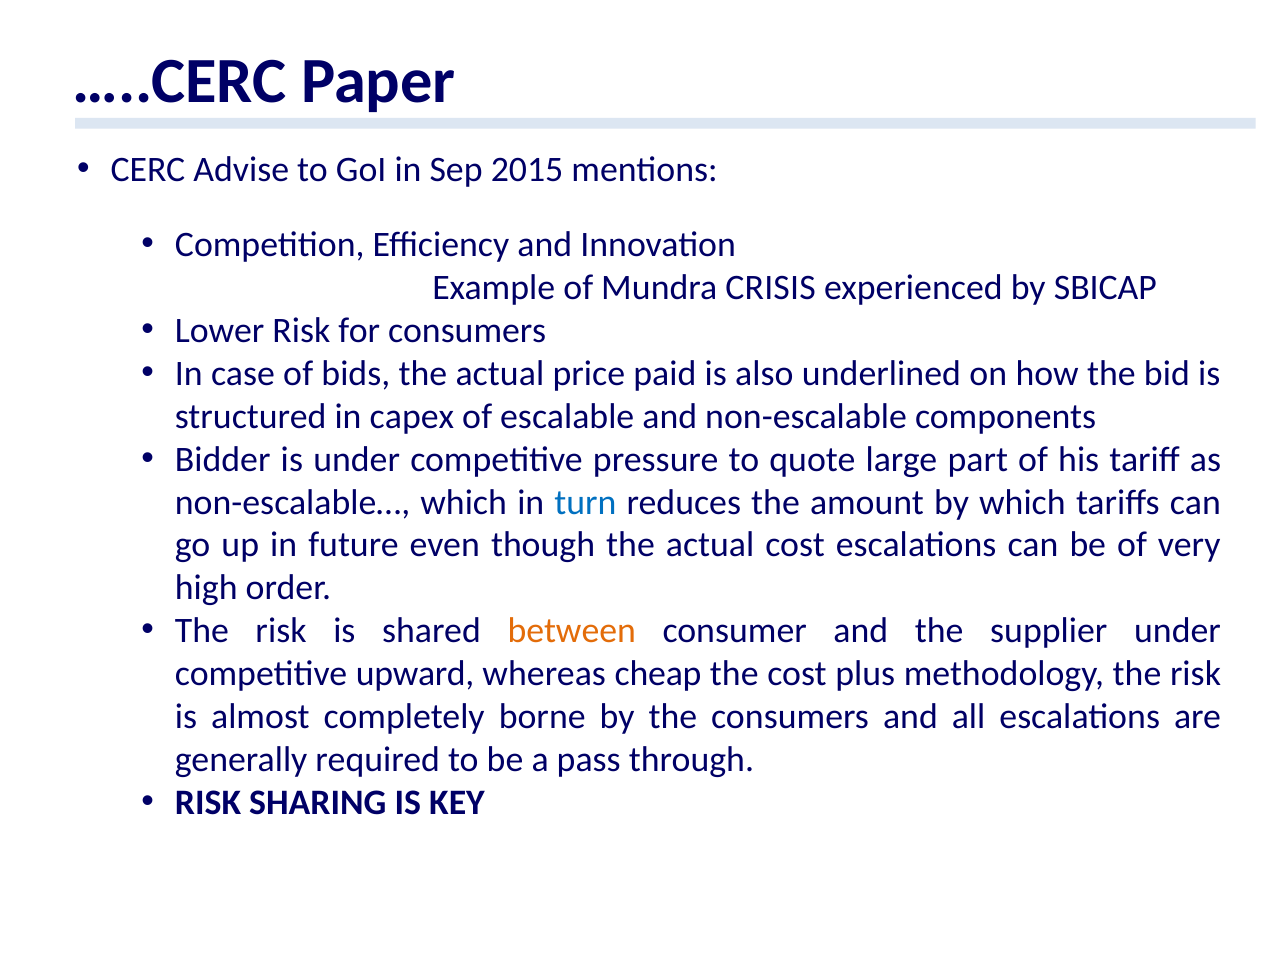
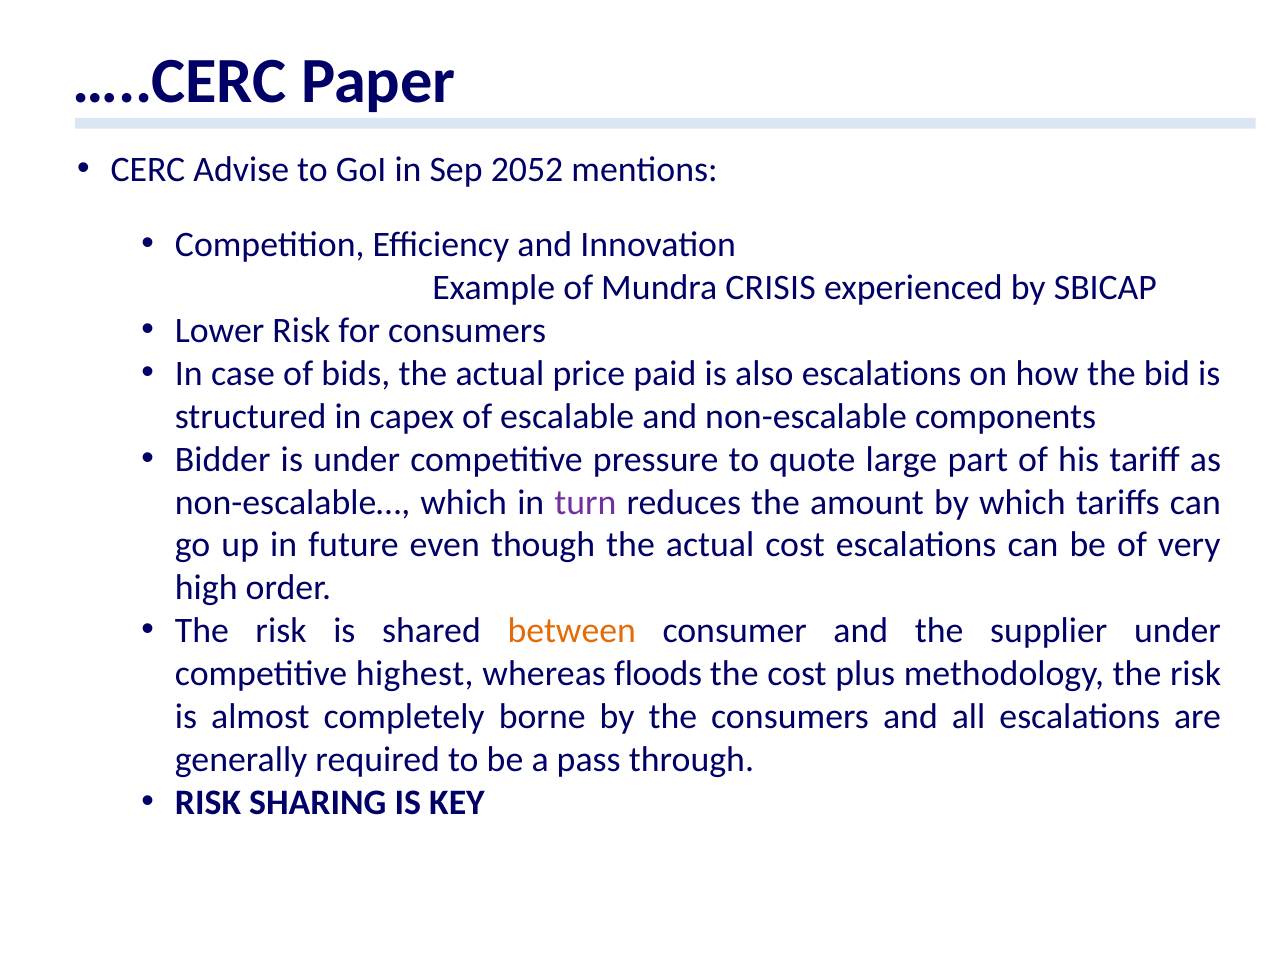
2015: 2015 -> 2052
also underlined: underlined -> escalations
turn colour: blue -> purple
upward: upward -> highest
cheap: cheap -> floods
